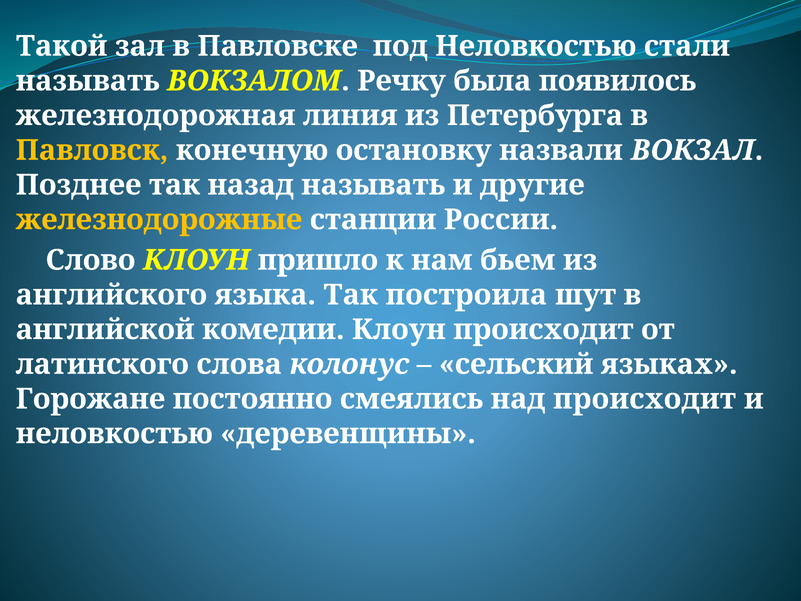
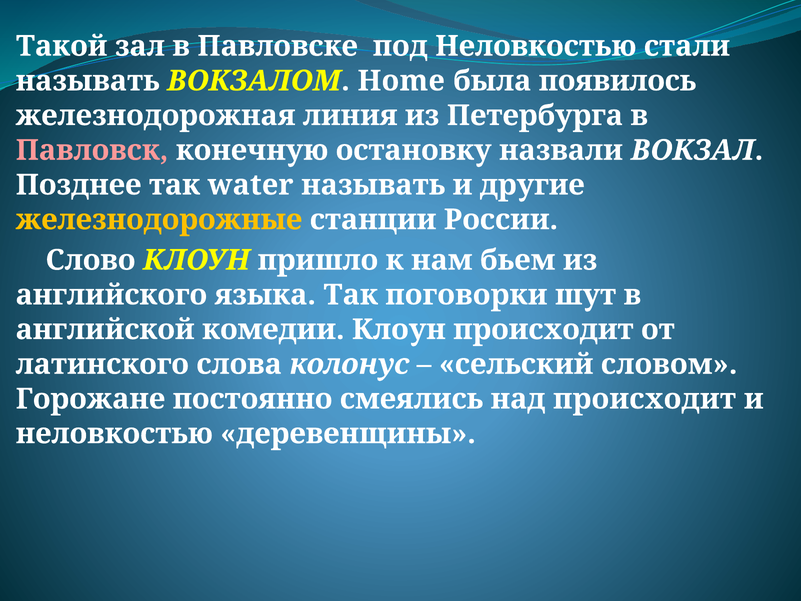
Речку: Речку -> Home
Павловск colour: yellow -> pink
назад: назад -> water
построила: построила -> поговорки
языках: языках -> словом
